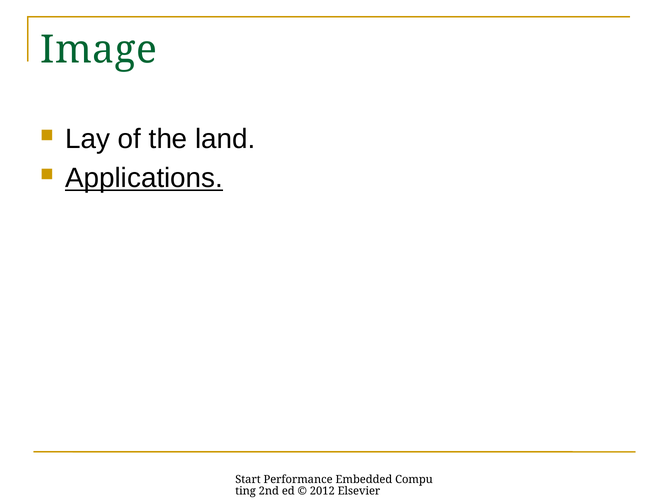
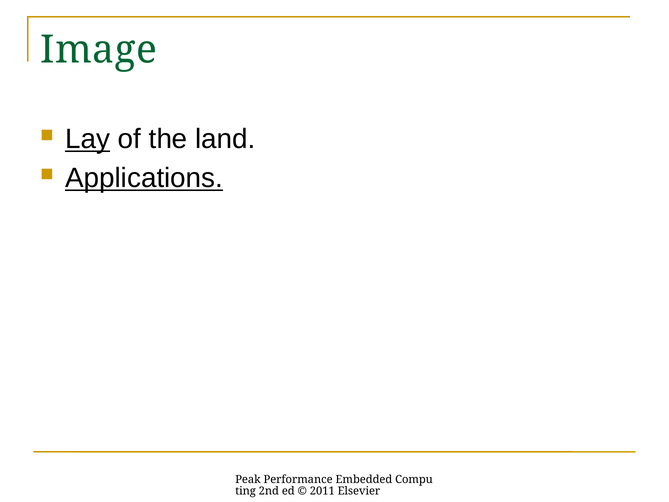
Lay underline: none -> present
Start: Start -> Peak
2012: 2012 -> 2011
